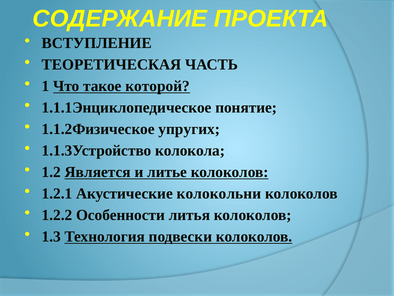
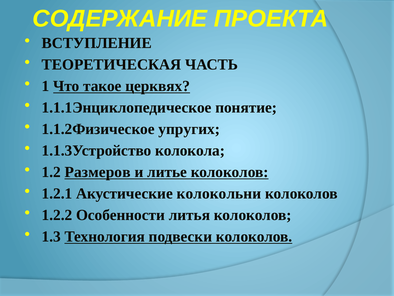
которой: которой -> церквях
Является: Является -> Размеров
